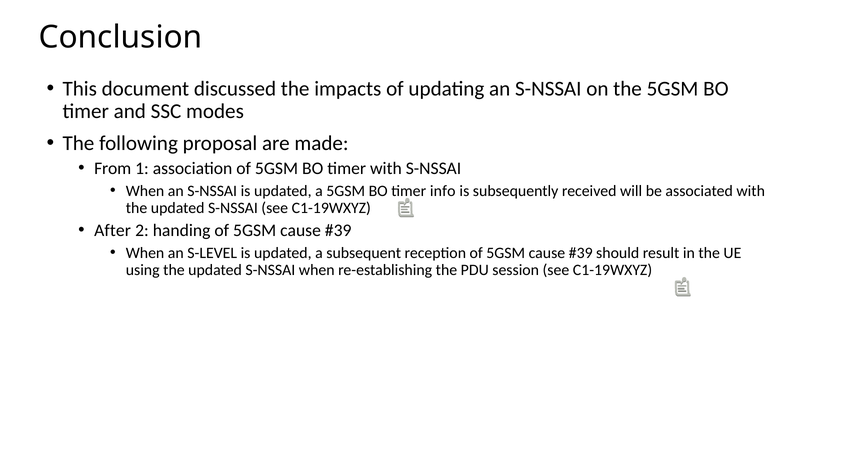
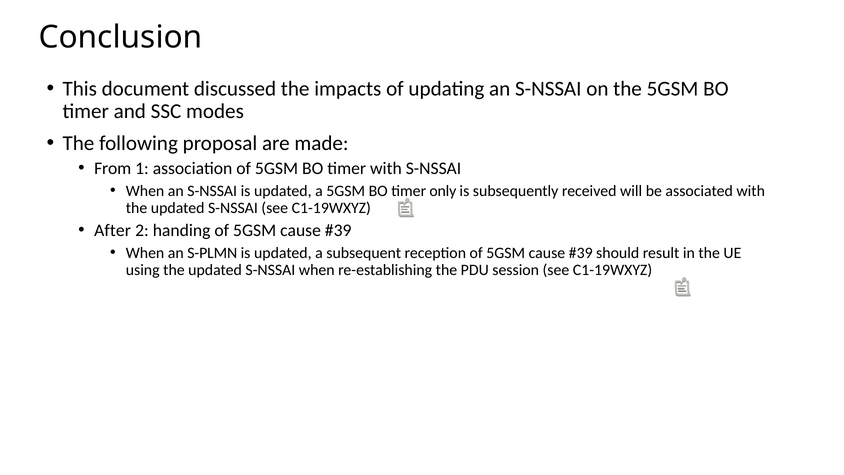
info: info -> only
S-LEVEL: S-LEVEL -> S-PLMN
